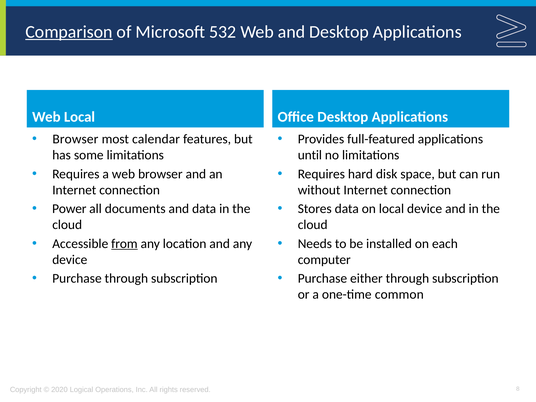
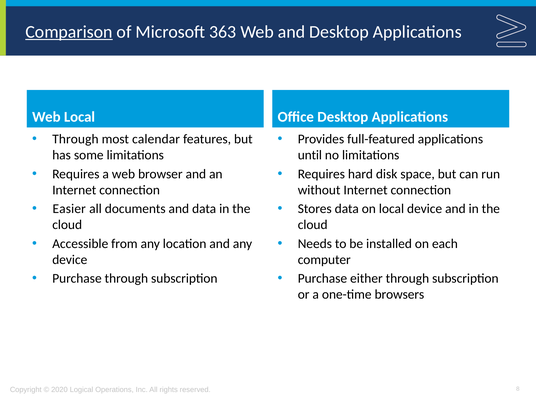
532: 532 -> 363
Browser at (75, 139): Browser -> Through
Power: Power -> Easier
from underline: present -> none
common: common -> browsers
